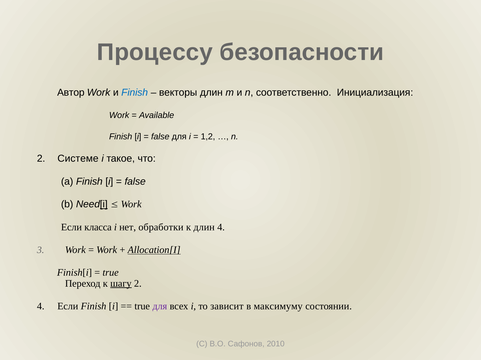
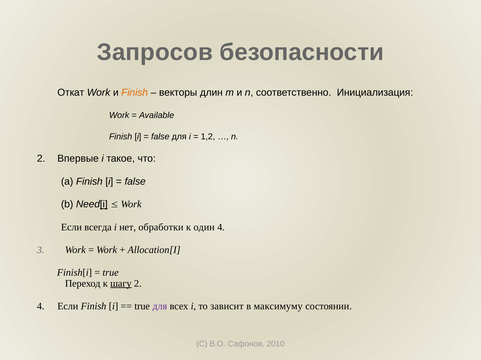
Процессу: Процессу -> Запросов
Автор: Автор -> Откат
Finish at (135, 93) colour: blue -> orange
Системе: Системе -> Впервые
класса: класса -> всегда
к длин: длин -> один
Allocation[I underline: present -> none
